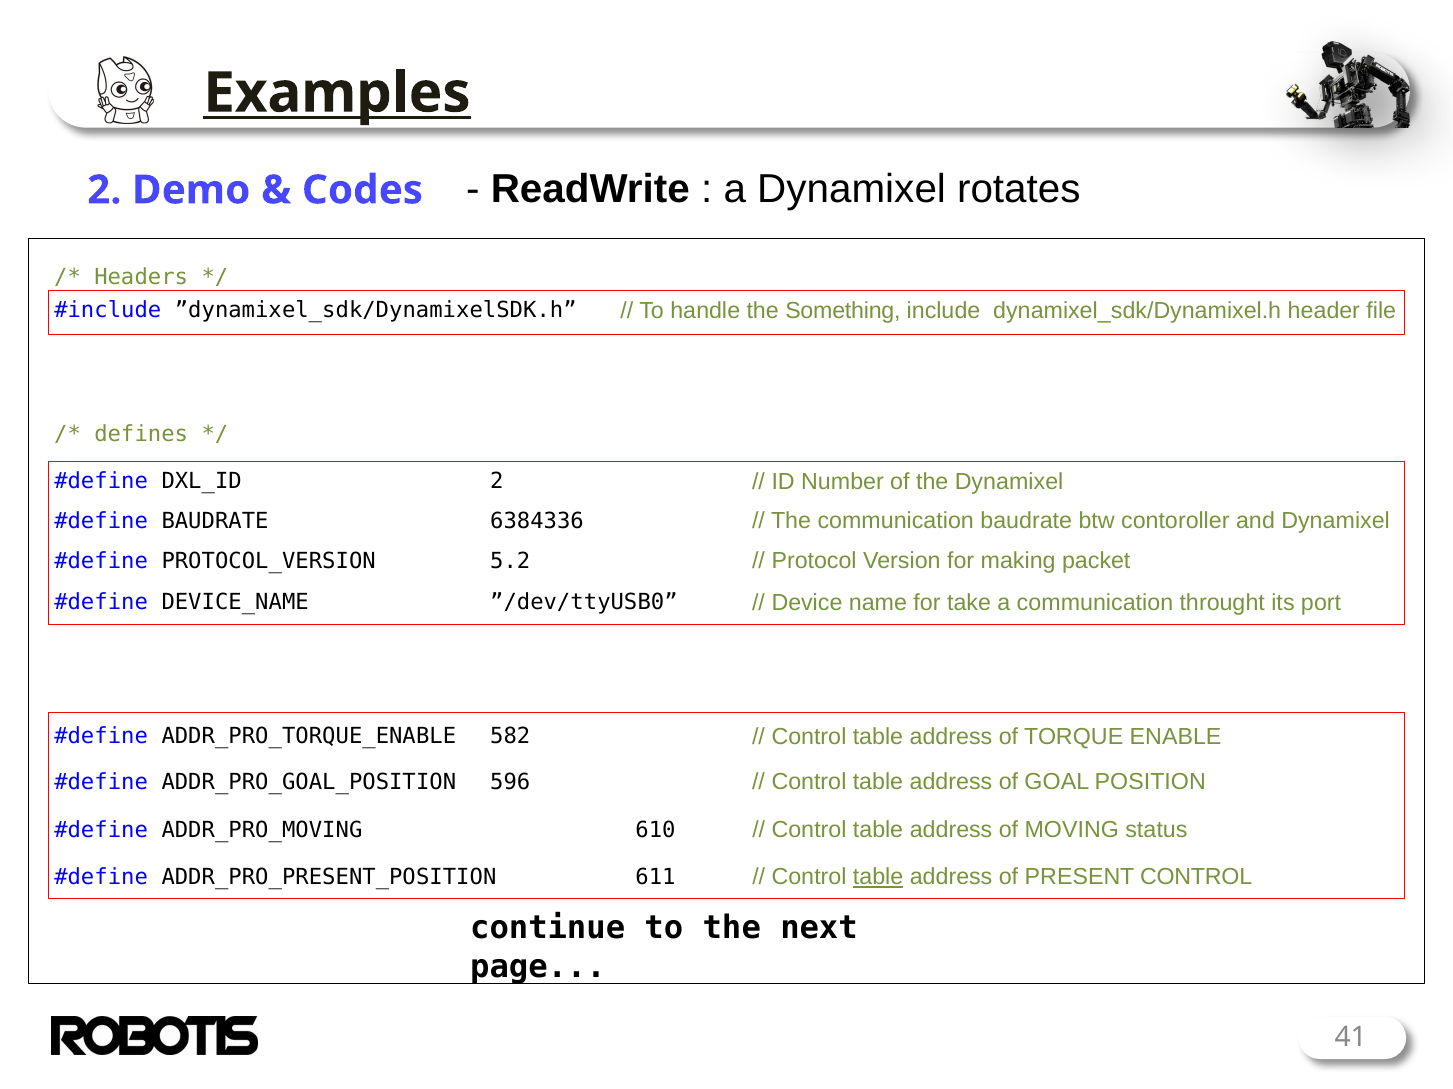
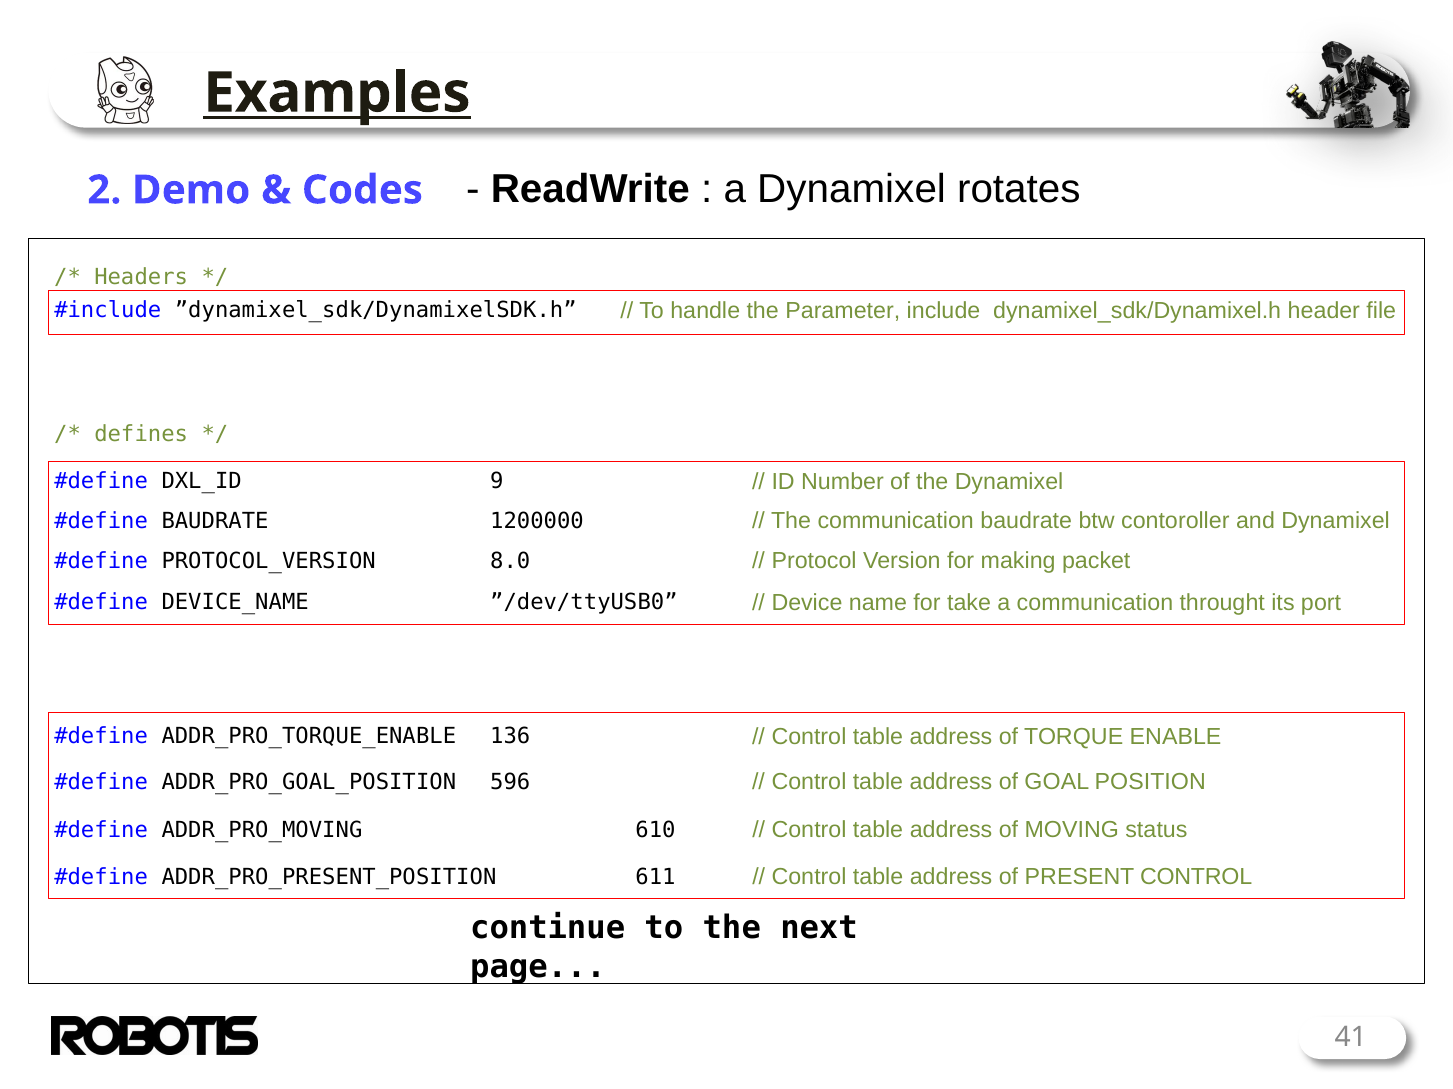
Something: Something -> Parameter
DXL_ID 2: 2 -> 9
6384336: 6384336 -> 1200000
5.2: 5.2 -> 8.0
582: 582 -> 136
table at (878, 878) underline: present -> none
